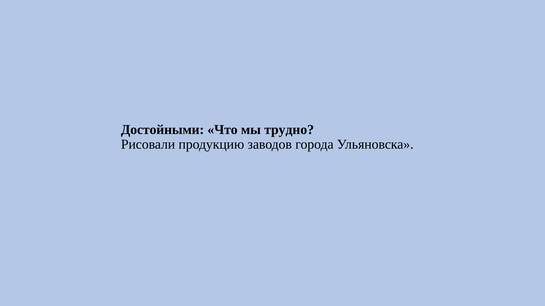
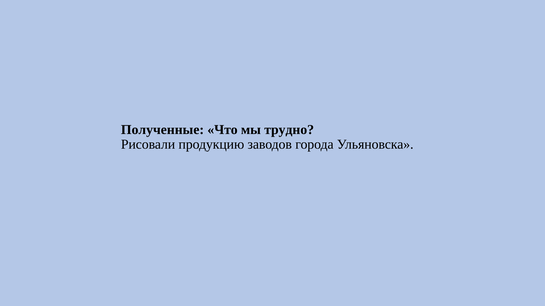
Достойными: Достойными -> Полученные
